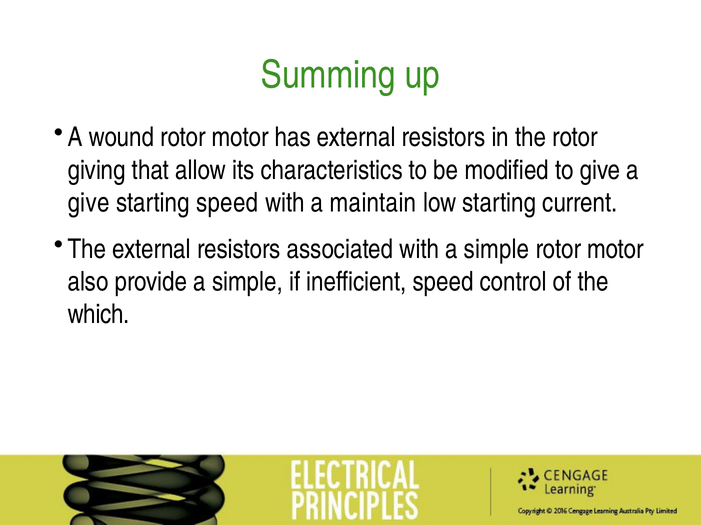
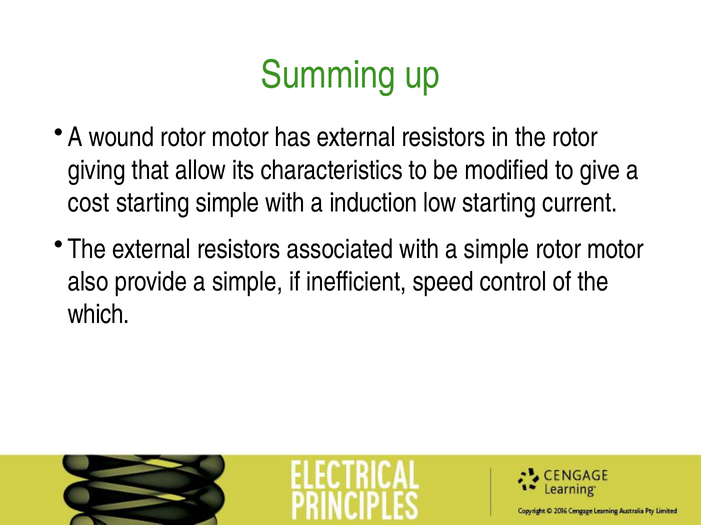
give at (89, 203): give -> cost
starting speed: speed -> simple
maintain: maintain -> induction
